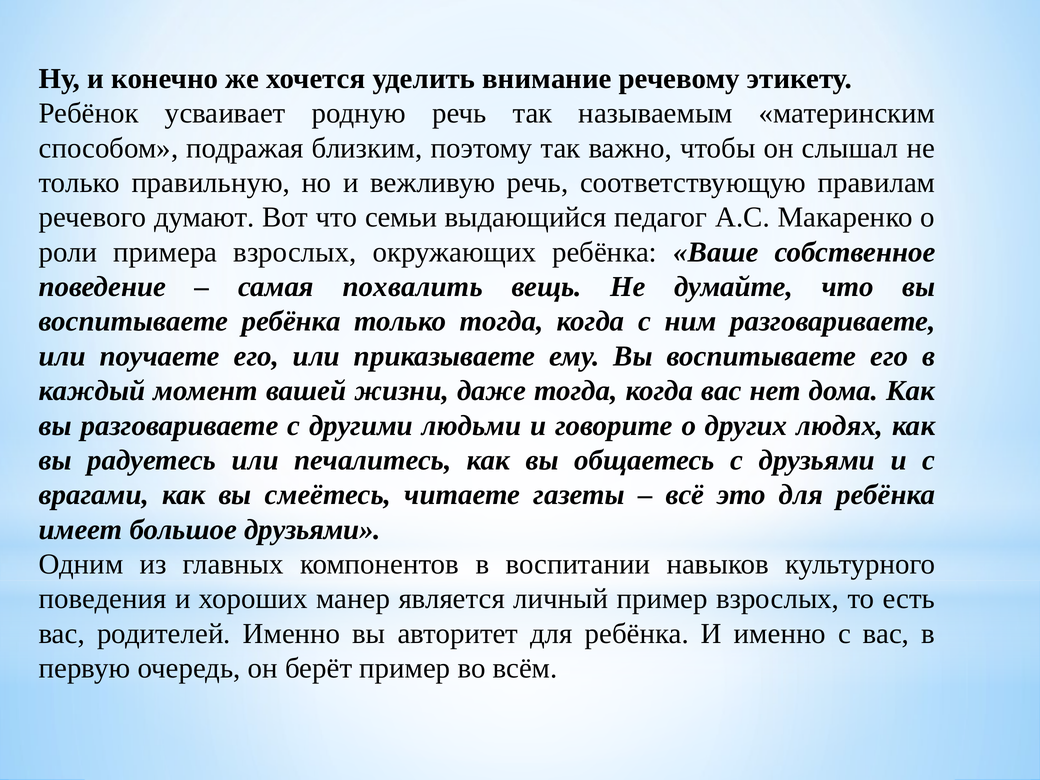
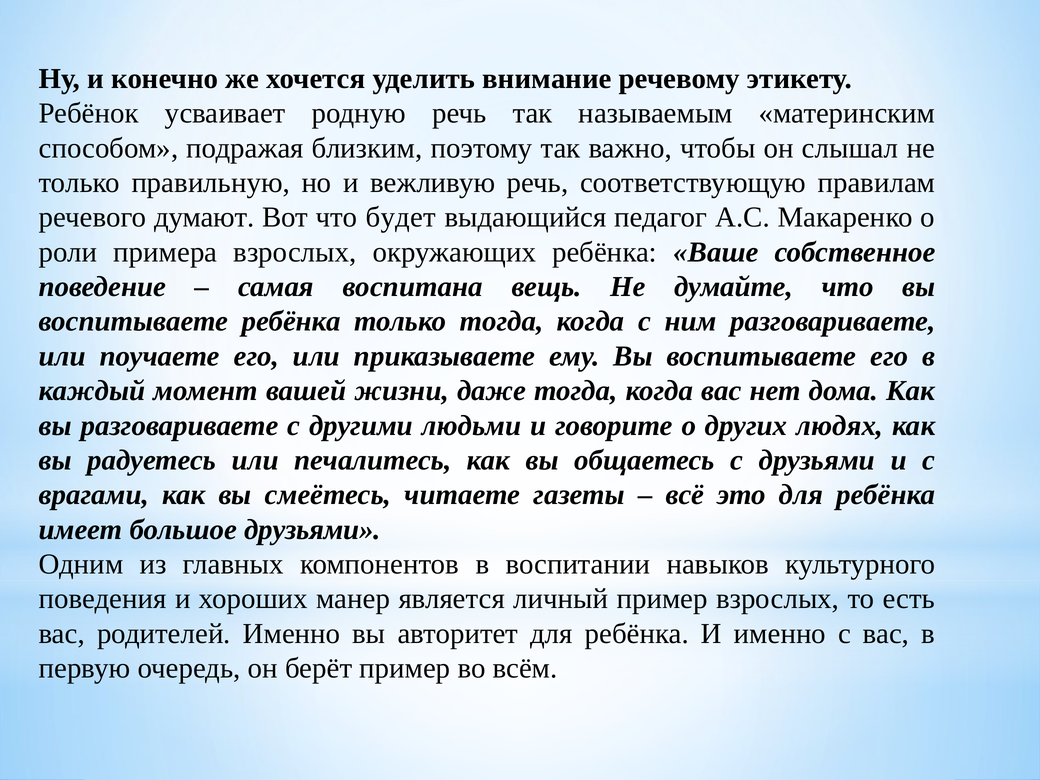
семьи: семьи -> будет
похвалить: похвалить -> воспитана
